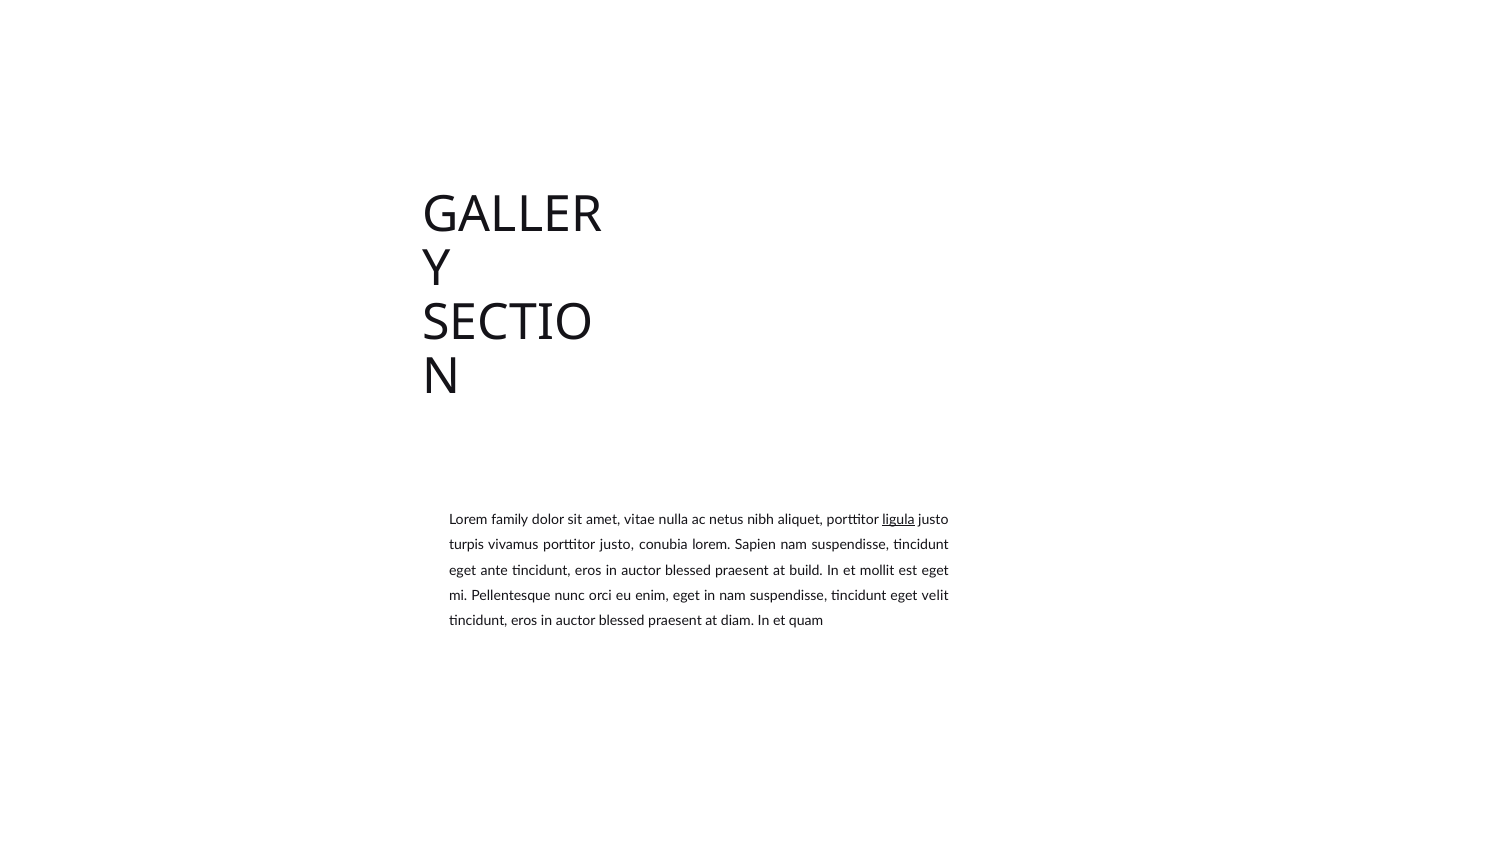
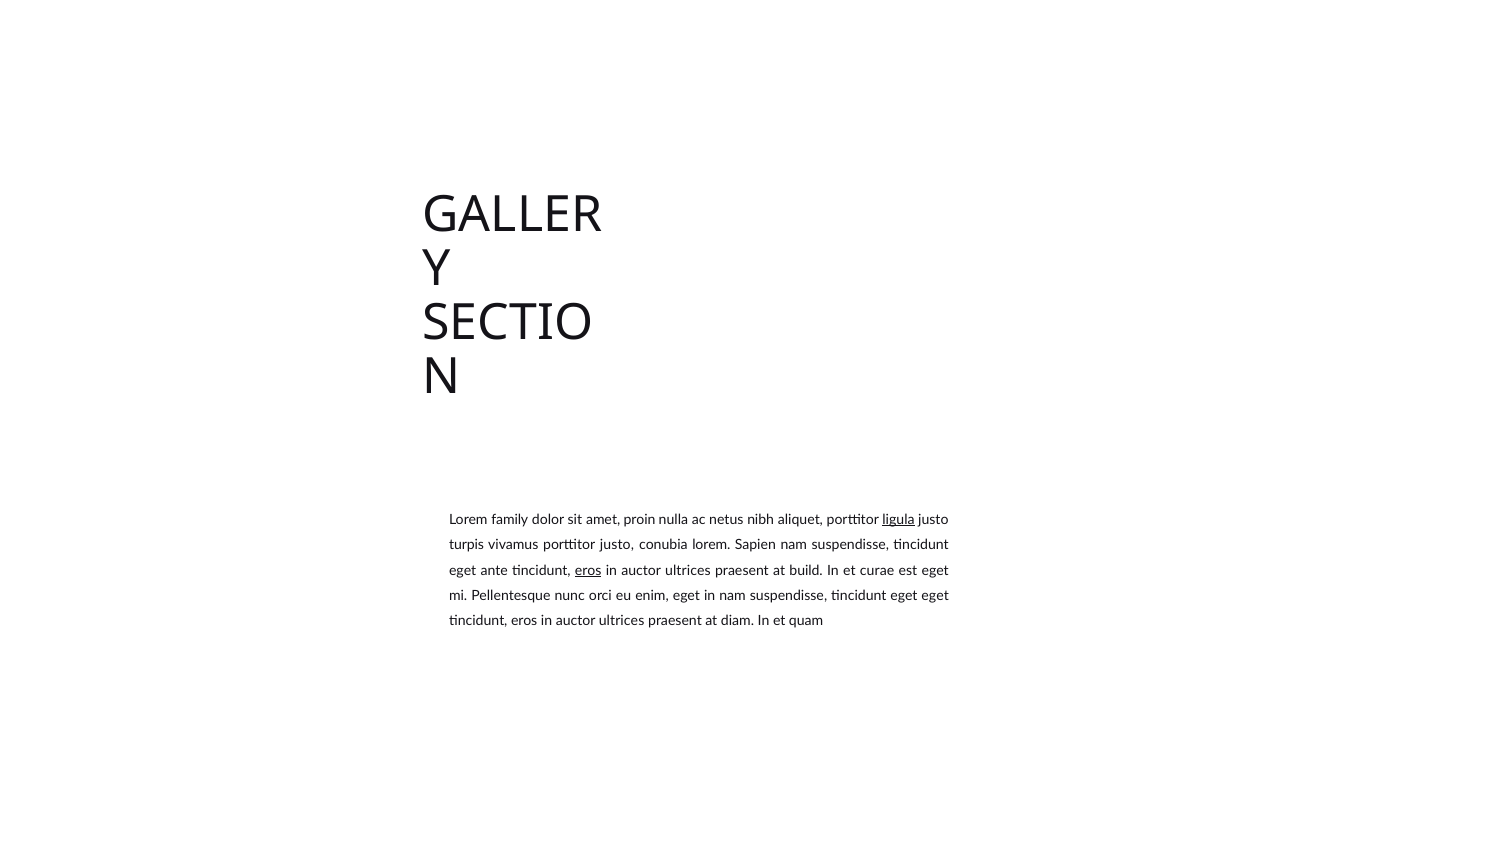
vitae: vitae -> proin
eros at (588, 571) underline: none -> present
blessed at (688, 571): blessed -> ultrices
mollit: mollit -> curae
eget velit: velit -> eget
blessed at (622, 622): blessed -> ultrices
